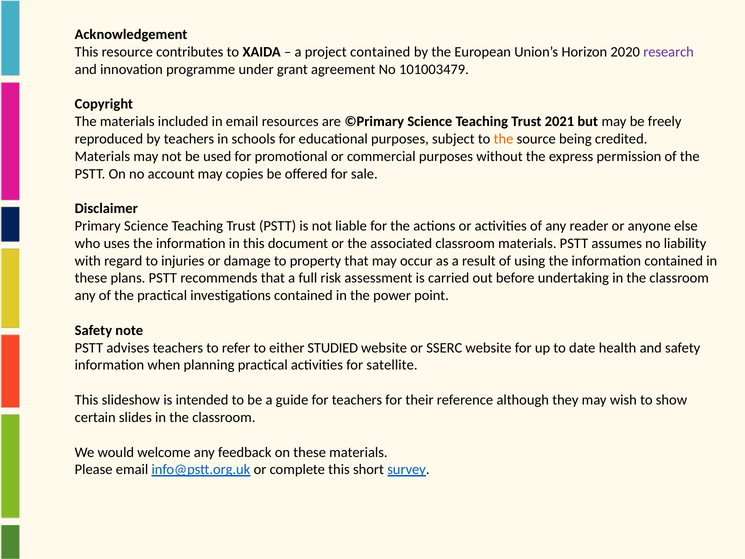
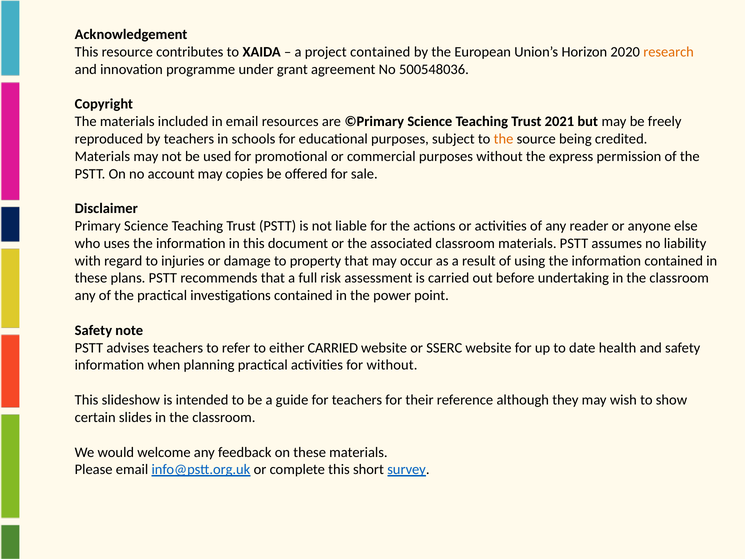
research colour: purple -> orange
101003479: 101003479 -> 500548036
either STUDIED: STUDIED -> CARRIED
for satellite: satellite -> without
